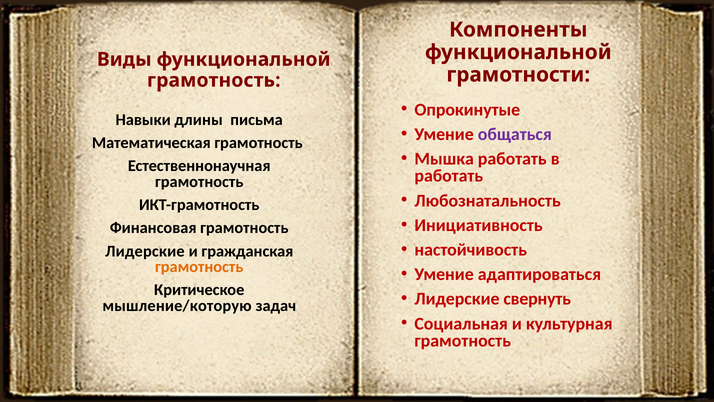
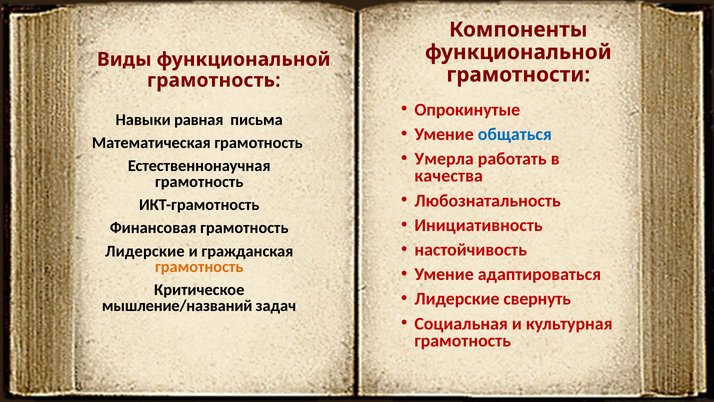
длины: длины -> равная
общаться colour: purple -> blue
Мышка: Мышка -> Умерла
работать at (449, 176): работать -> качества
мышление/которую: мышление/которую -> мышление/названий
